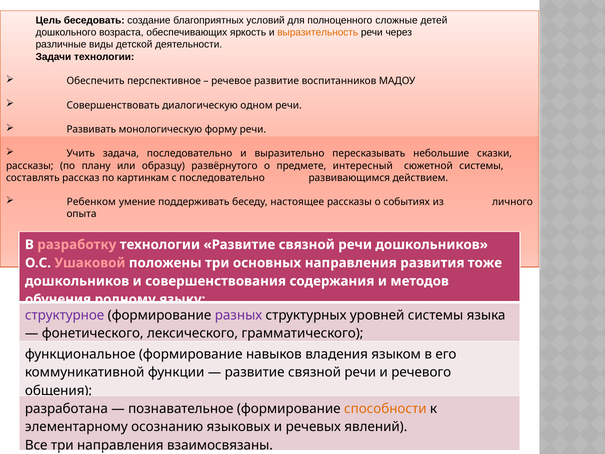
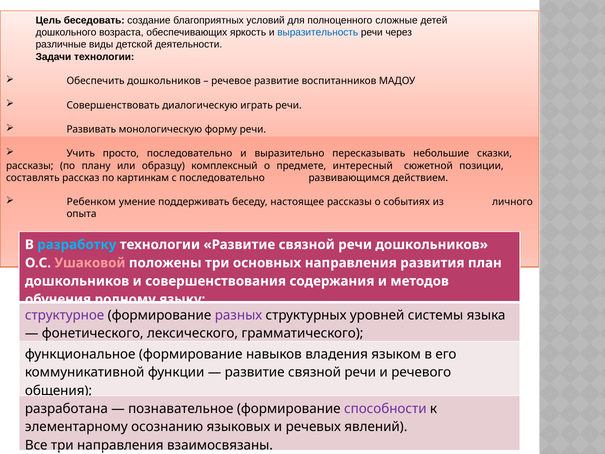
выразительность colour: orange -> blue
Обеспечить перспективное: перспективное -> дошкольников
одном: одном -> играть
задача: задача -> просто
развёрнутого: развёрнутого -> комплексный
сюжетной системы: системы -> позиции
разработку colour: pink -> light blue
тоже: тоже -> план
способности colour: orange -> purple
